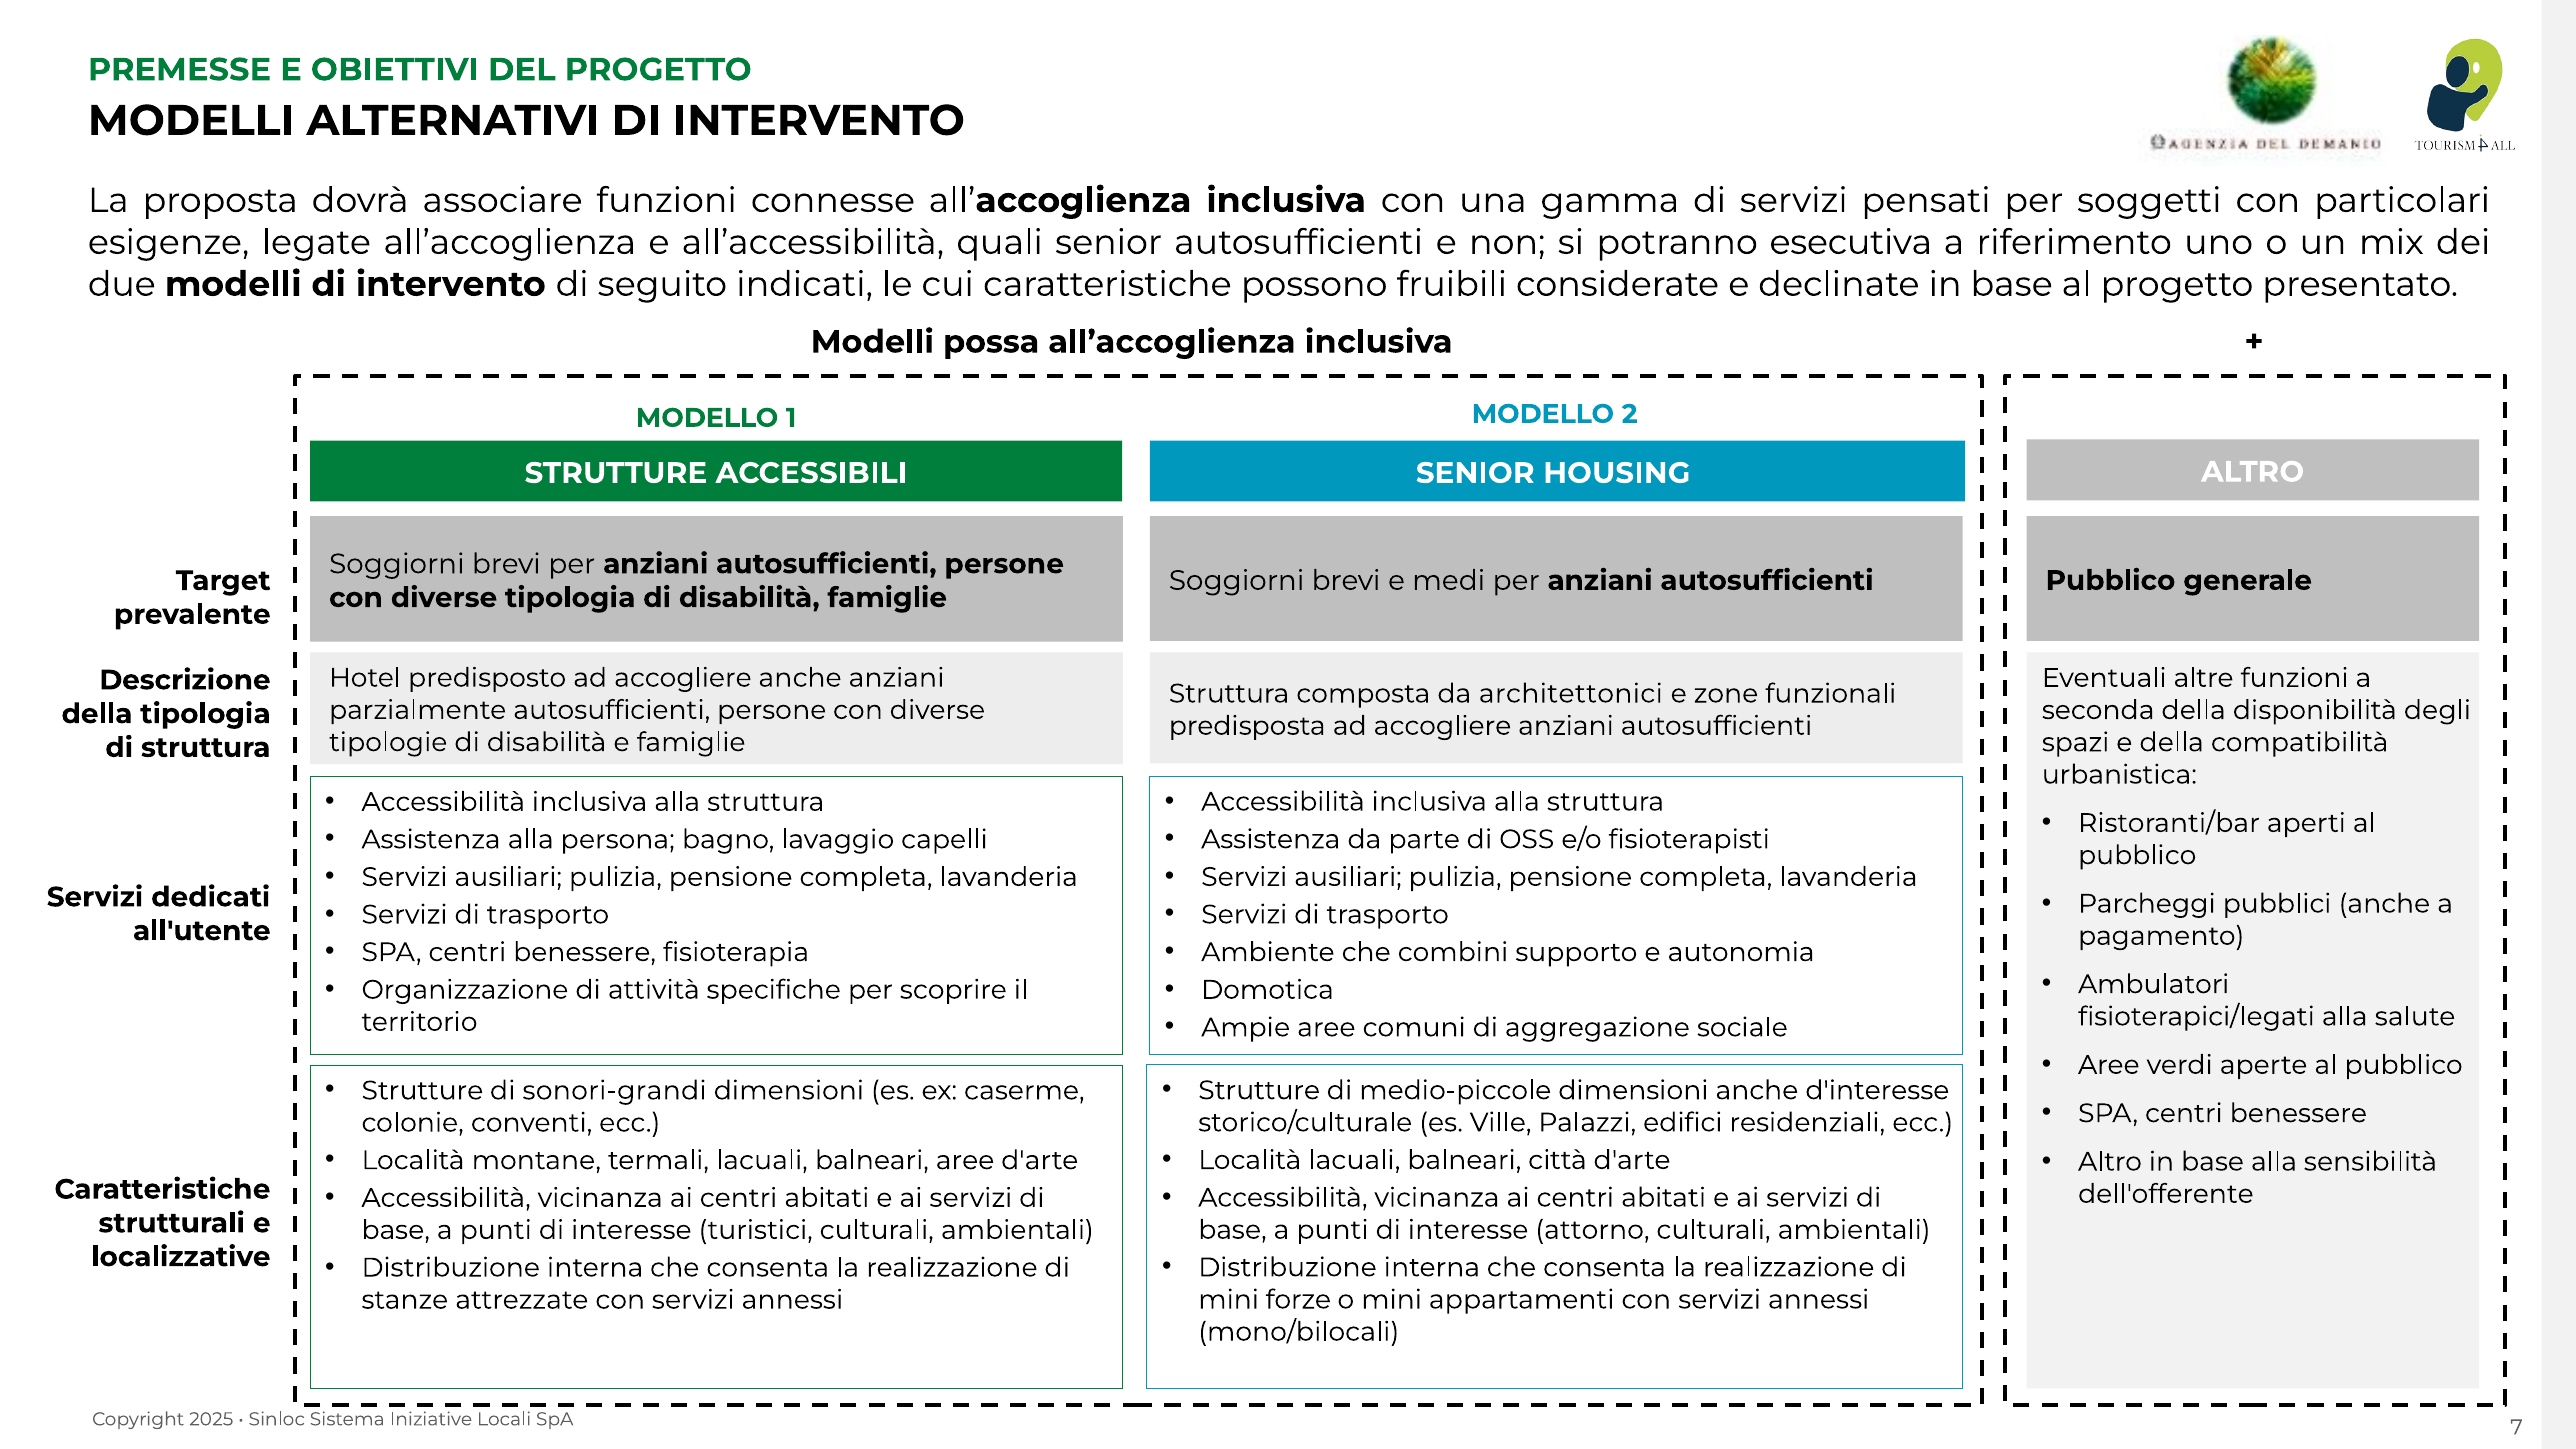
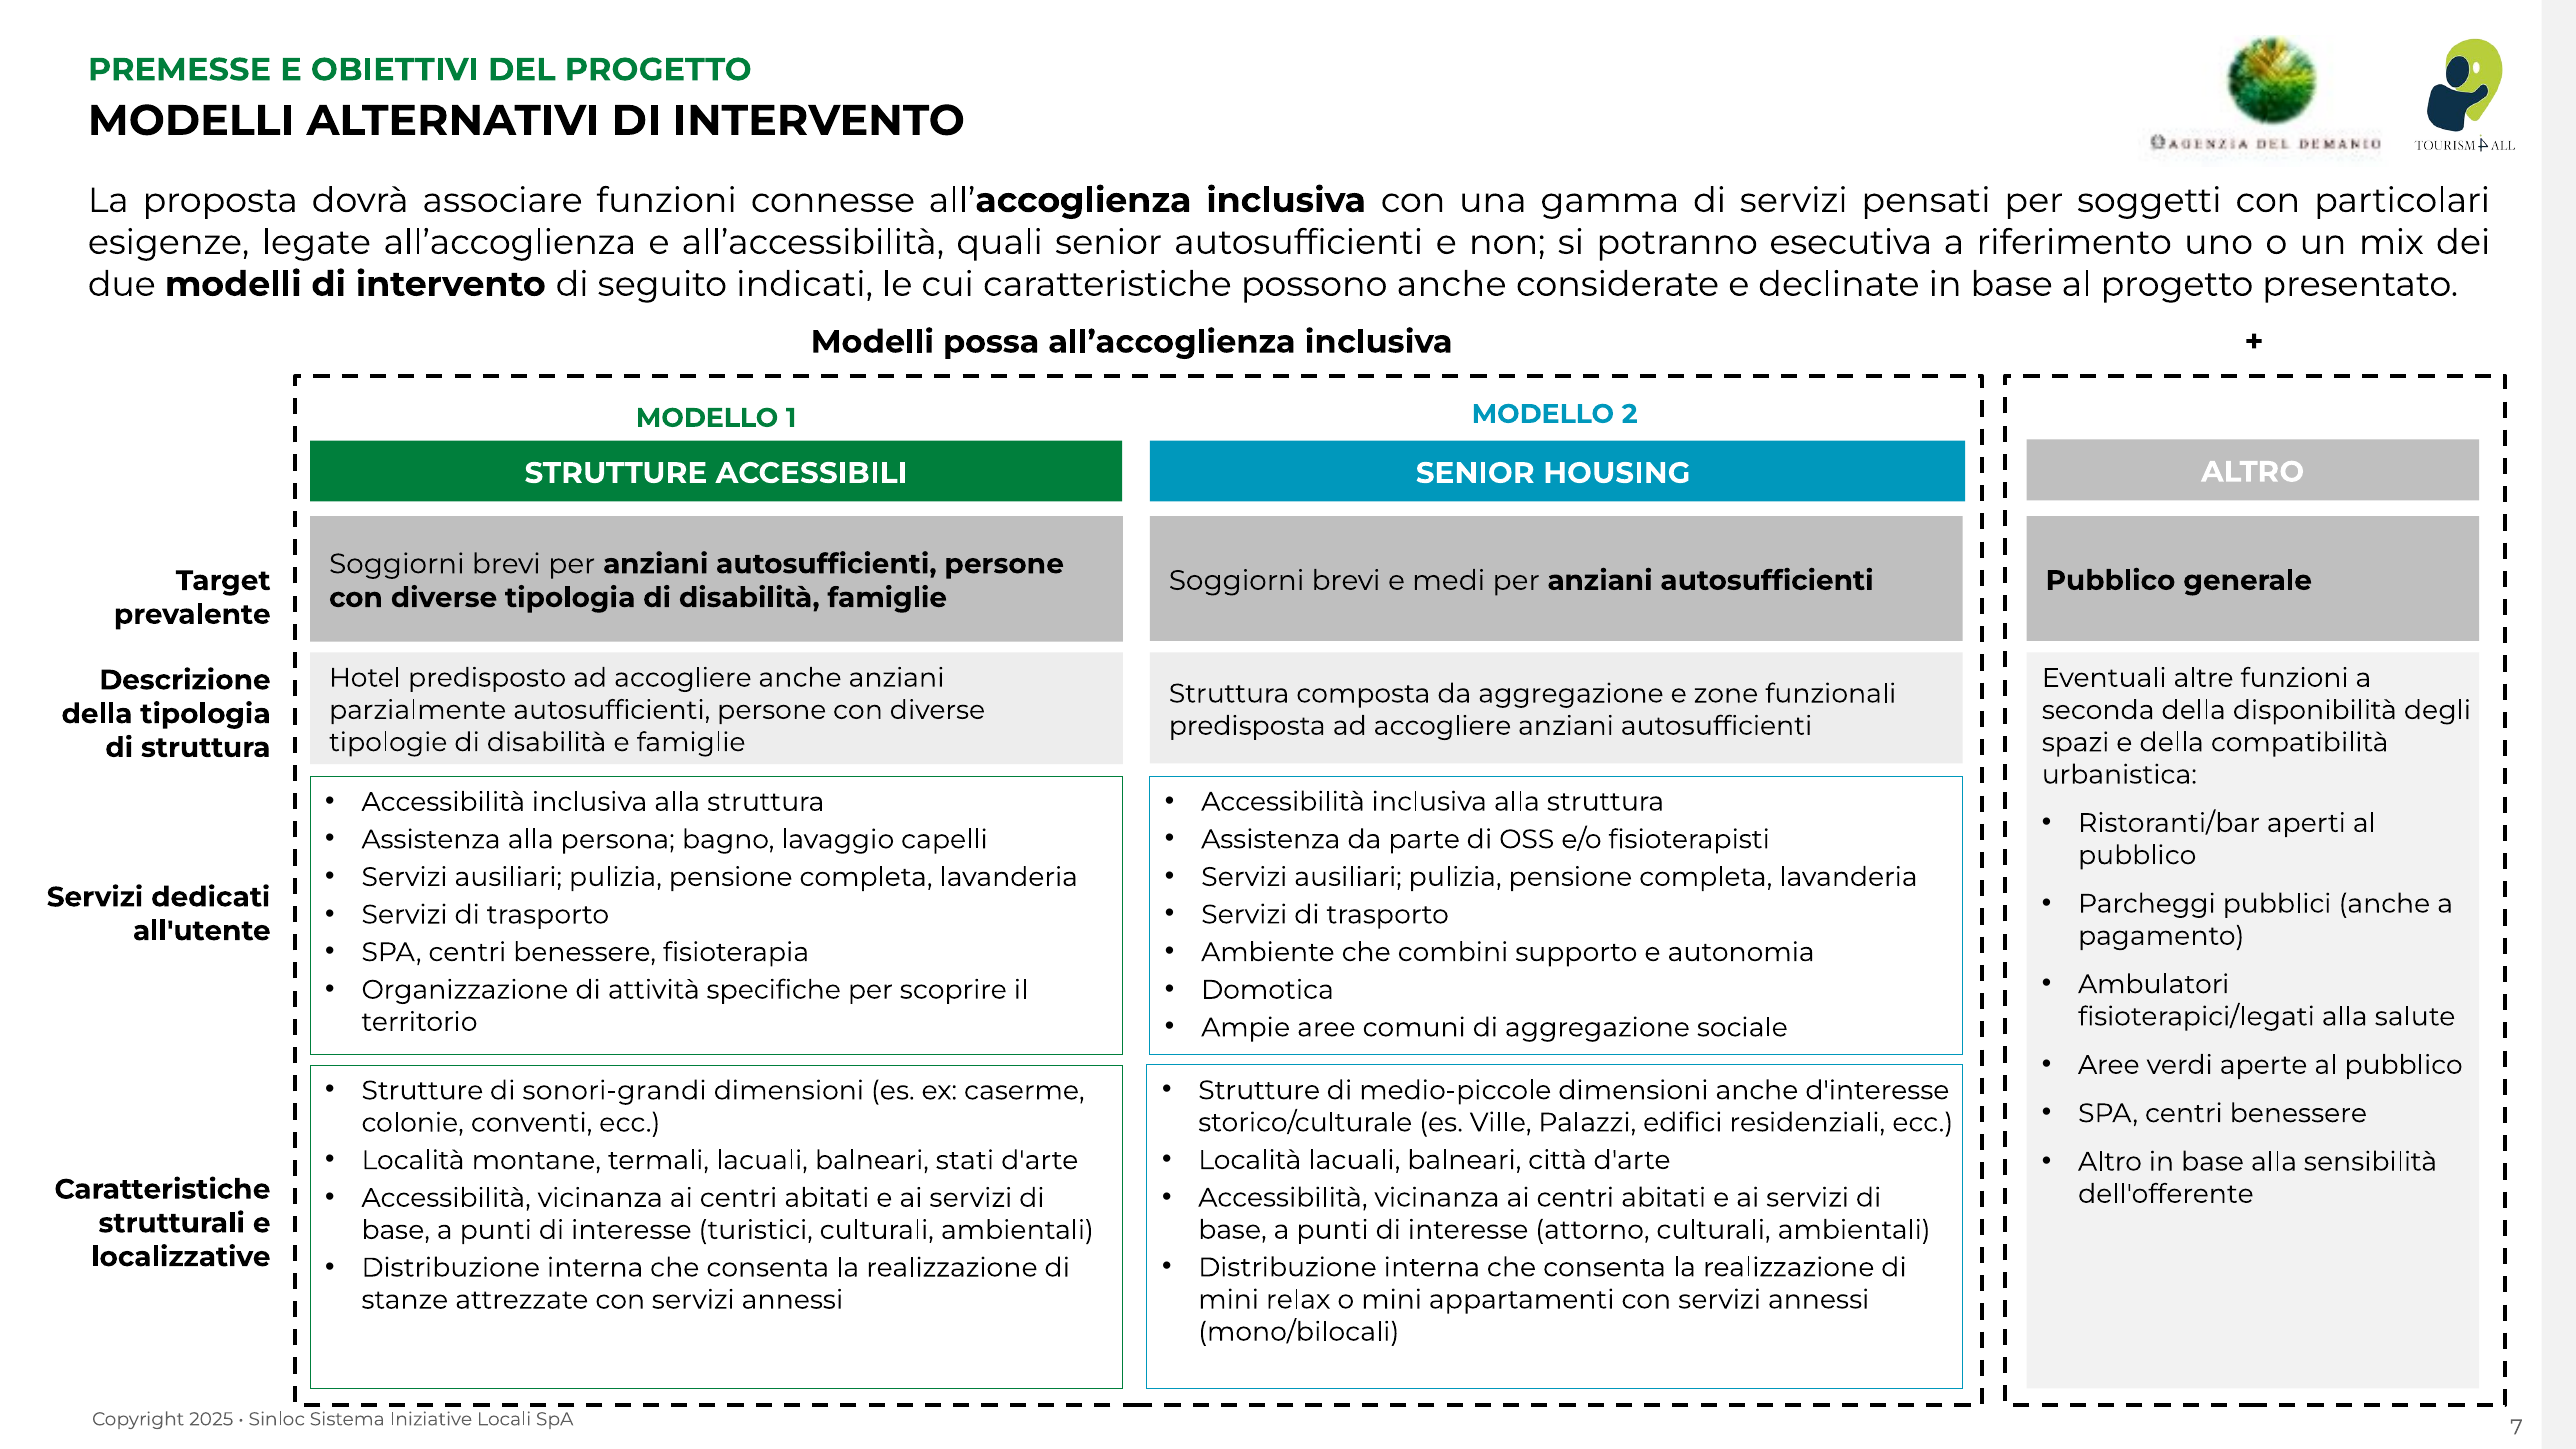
possono fruibili: fruibili -> anche
da architettonici: architettonici -> aggregazione
balneari aree: aree -> stati
forze: forze -> relax
